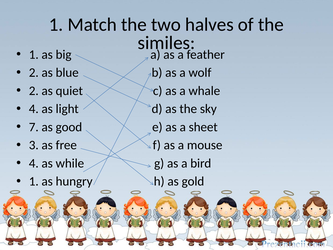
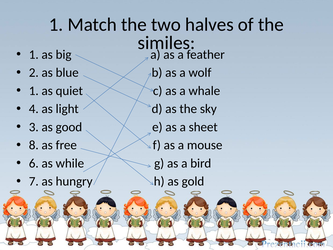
2 at (34, 91): 2 -> 1
7: 7 -> 3
3: 3 -> 8
4 at (34, 163): 4 -> 6
1 at (34, 181): 1 -> 7
